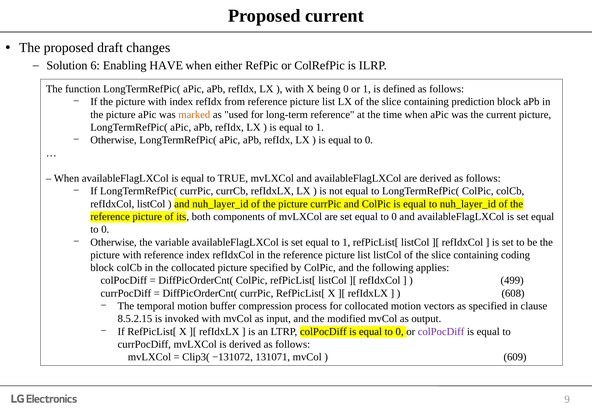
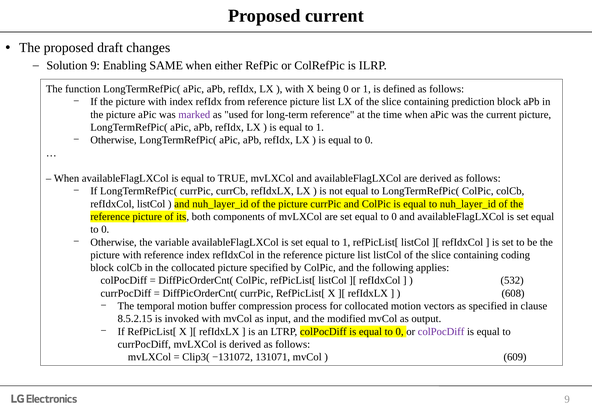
Solution 6: 6 -> 9
HAVE: HAVE -> SAME
marked colour: orange -> purple
499: 499 -> 532
